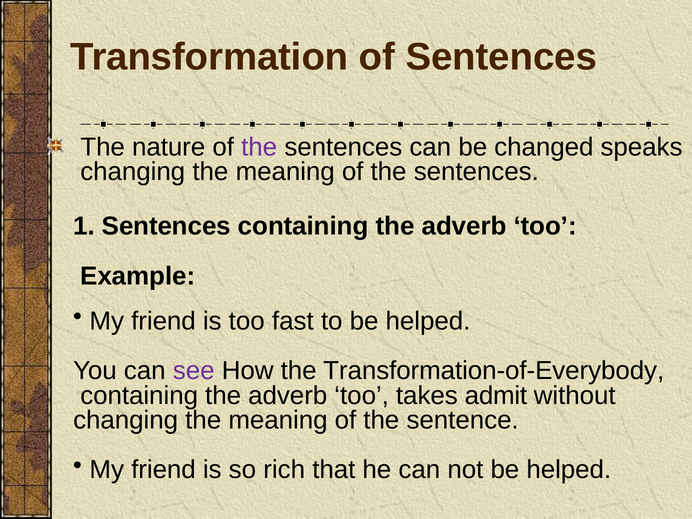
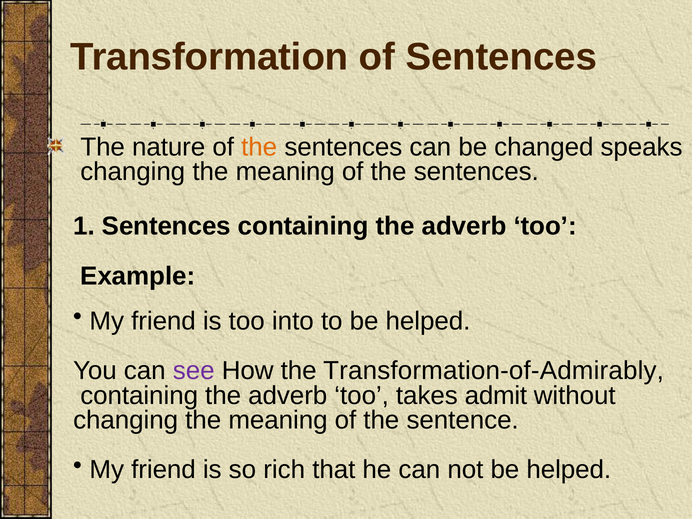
the at (259, 147) colour: purple -> orange
fast: fast -> into
Transformation-of-Everybody: Transformation-of-Everybody -> Transformation-of-Admirably
